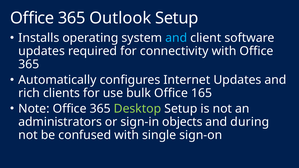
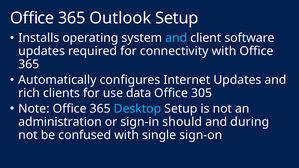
bulk: bulk -> data
165: 165 -> 305
Desktop colour: light green -> light blue
administrators: administrators -> administration
objects: objects -> should
